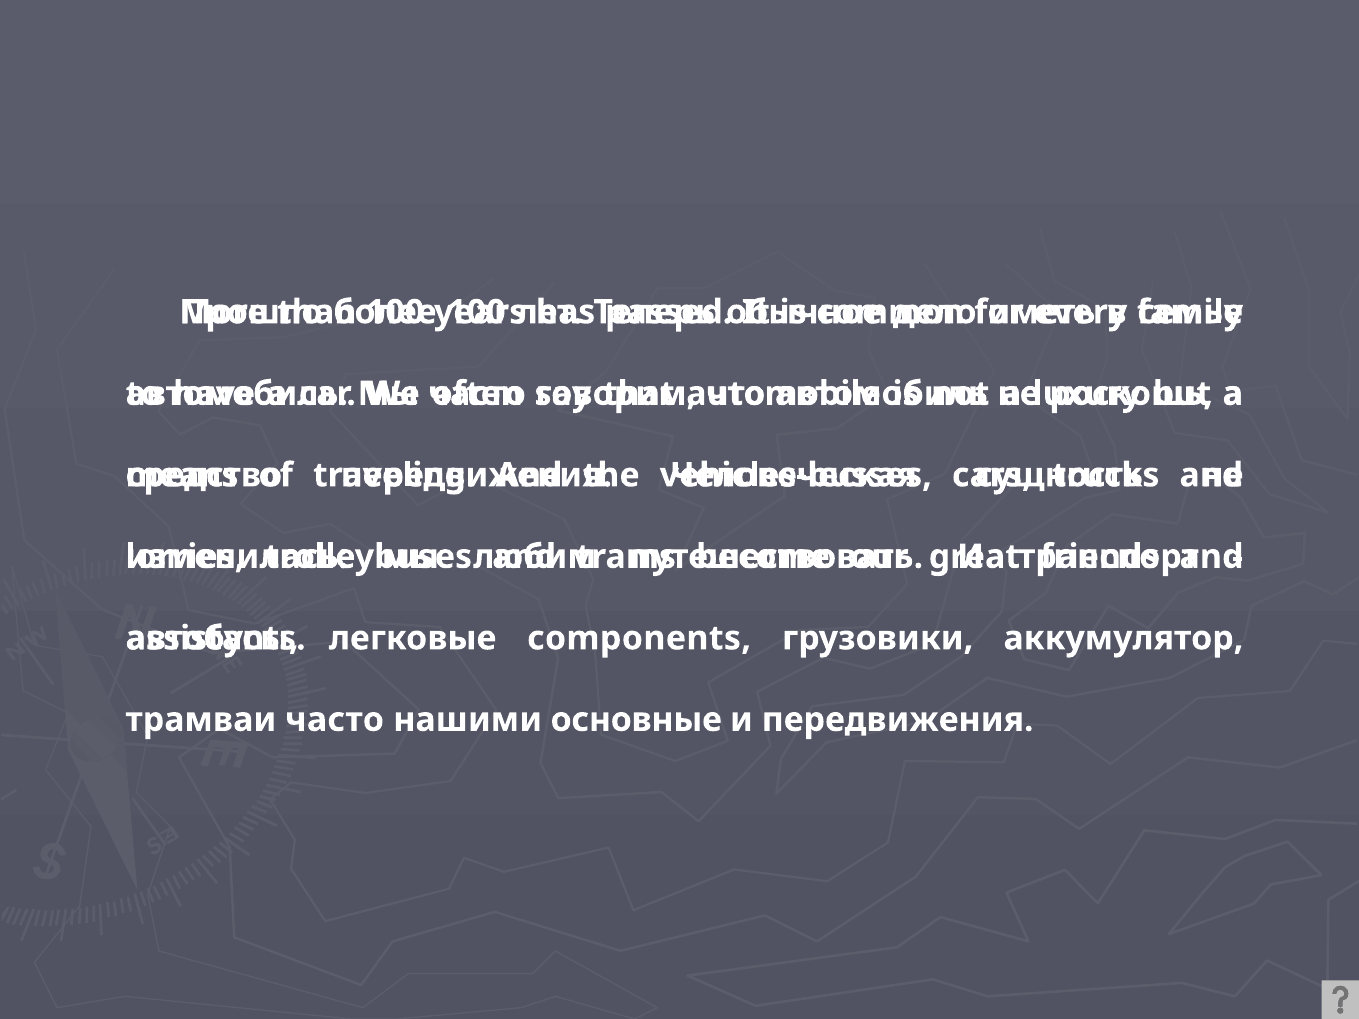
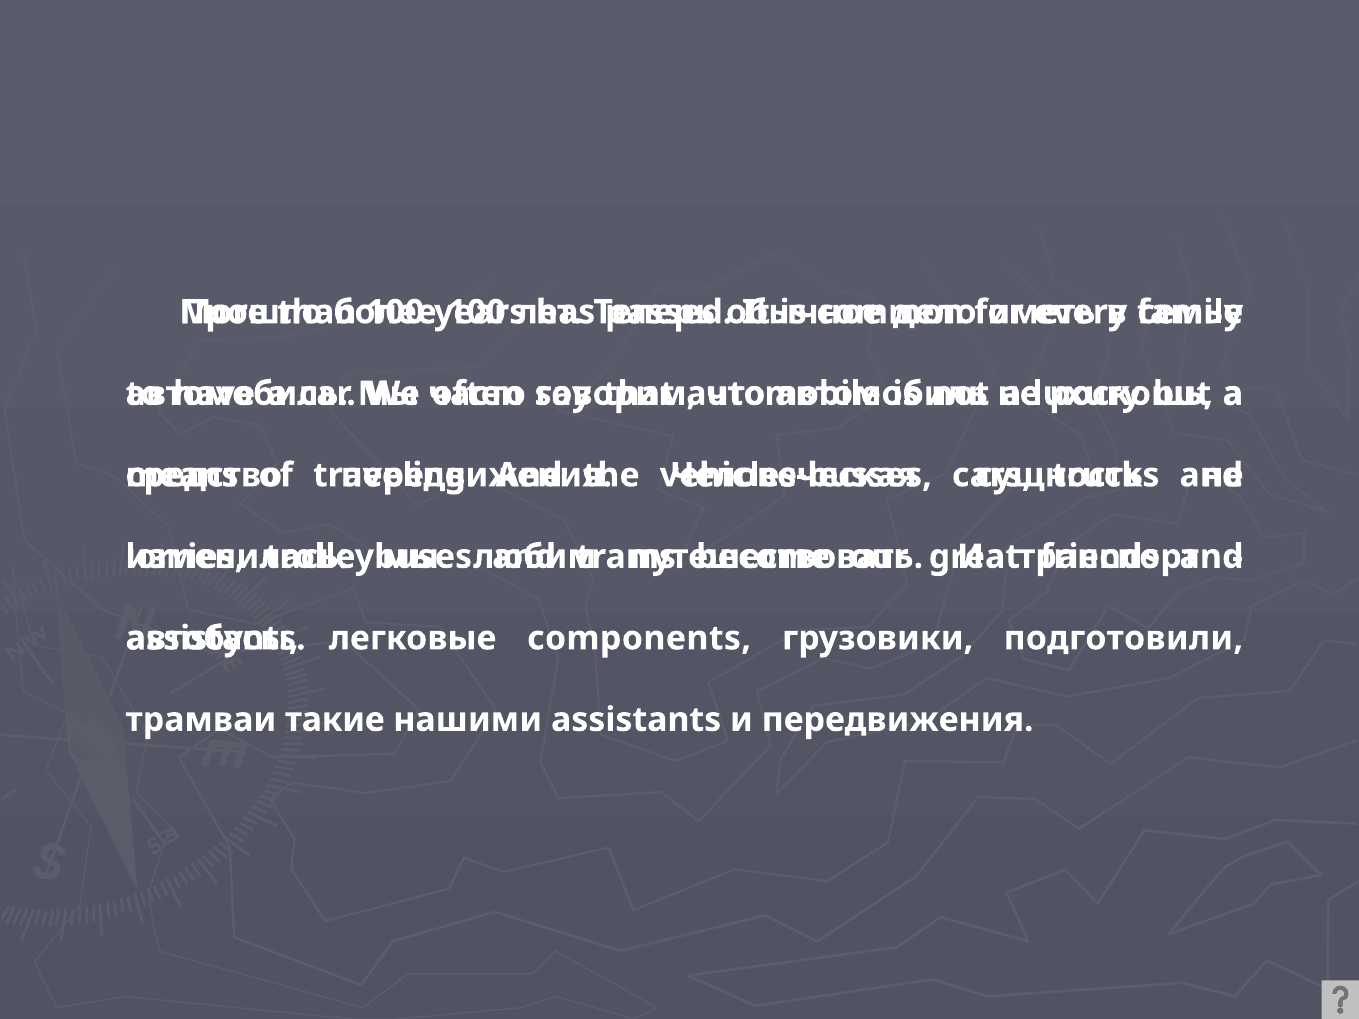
аккумулятор: аккумулятор -> подготовили
трамваи часто: часто -> такие
нашими основные: основные -> assistants
